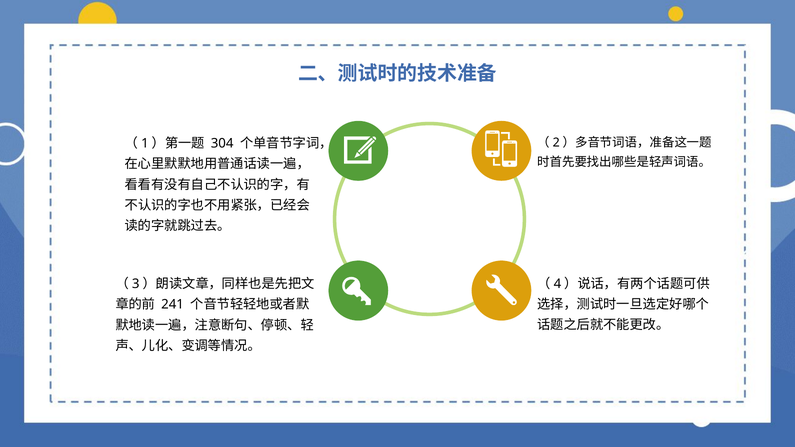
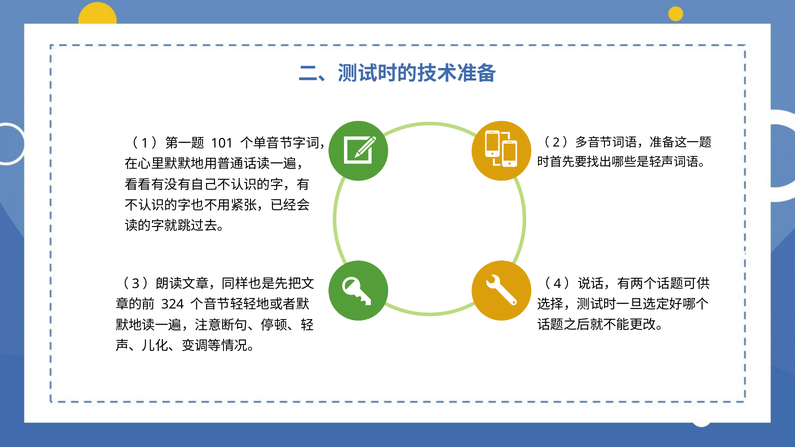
304: 304 -> 101
241: 241 -> 324
